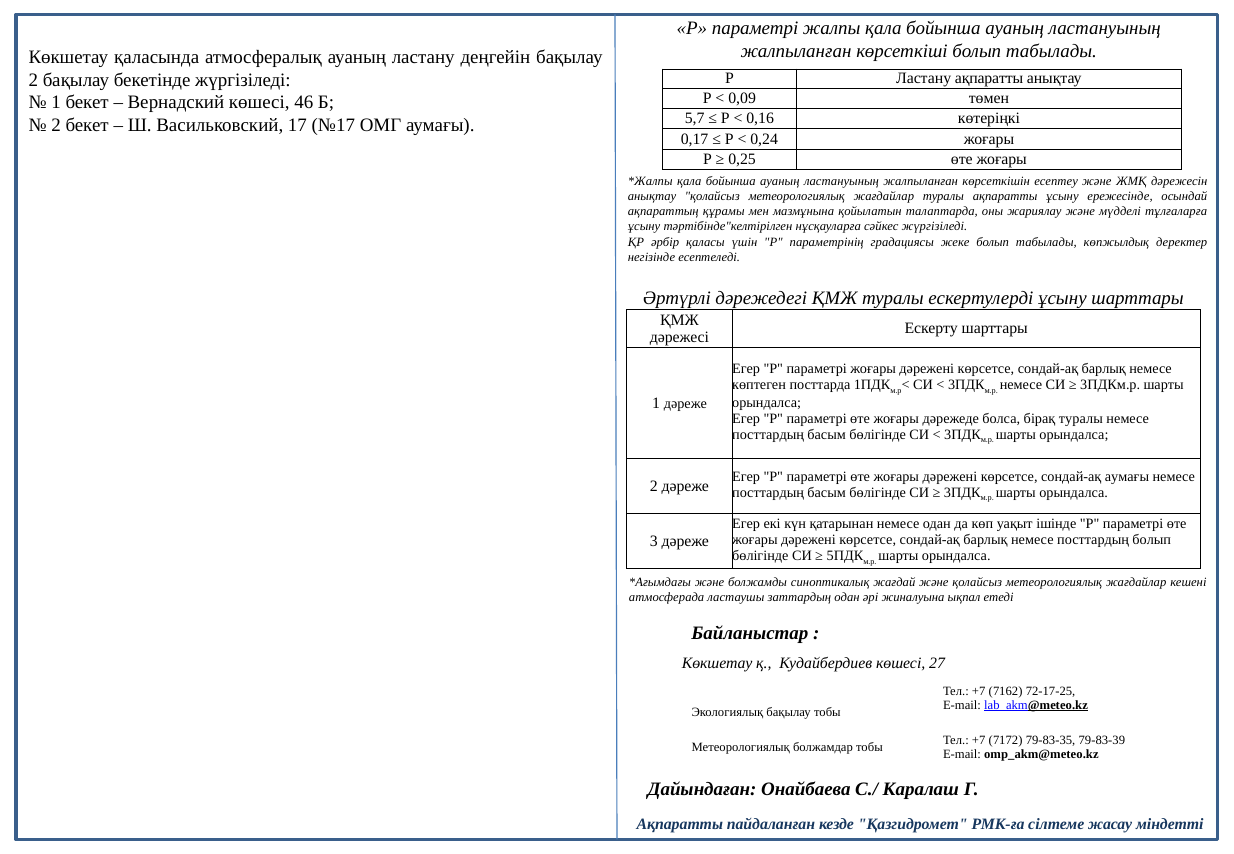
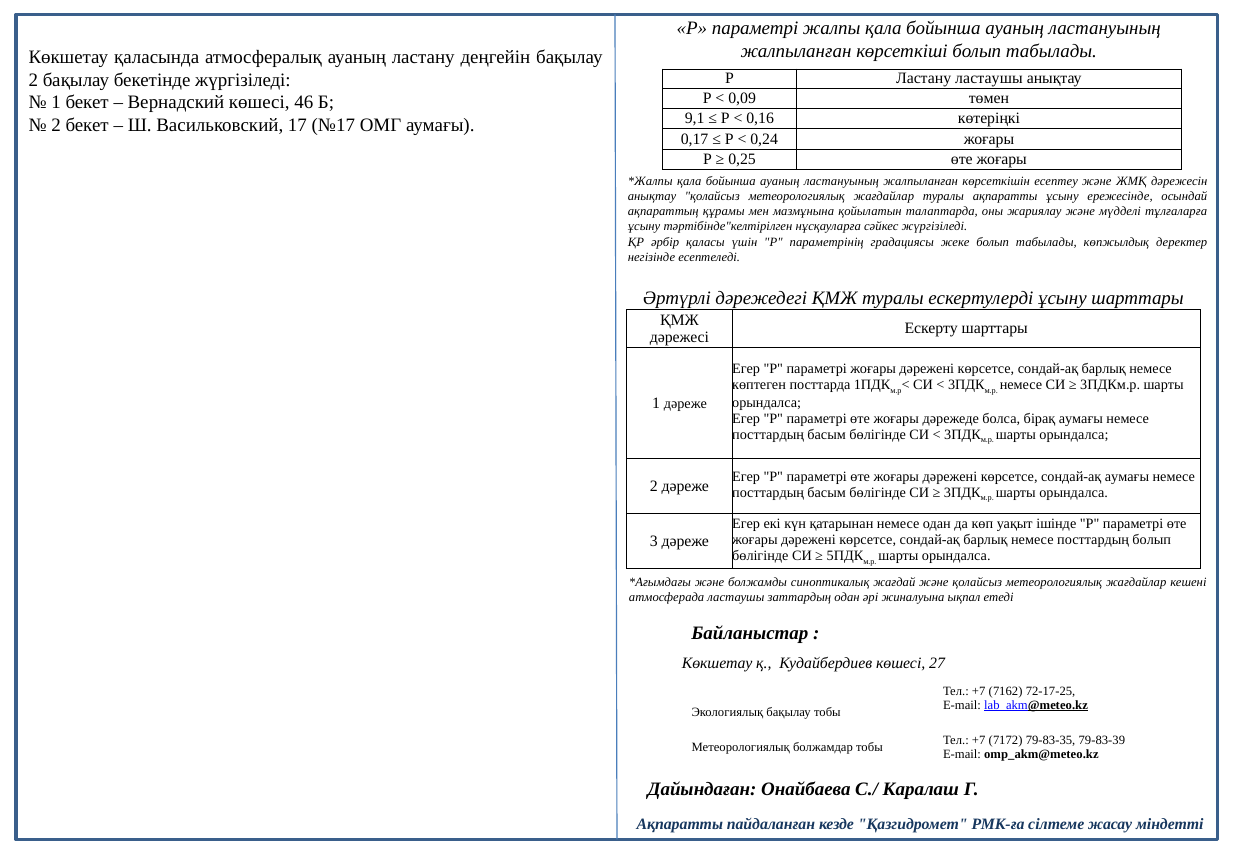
Ластану ақпаратты: ақпаратты -> ластаушы
5,7: 5,7 -> 9,1
бірақ туралы: туралы -> аумағы
